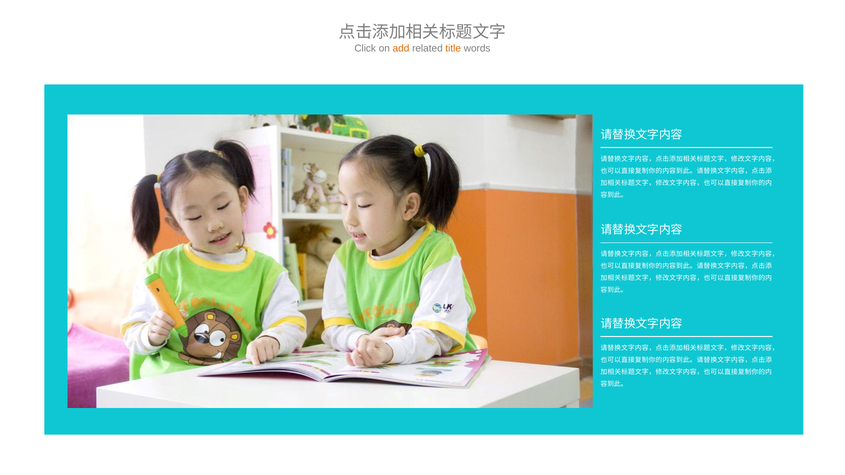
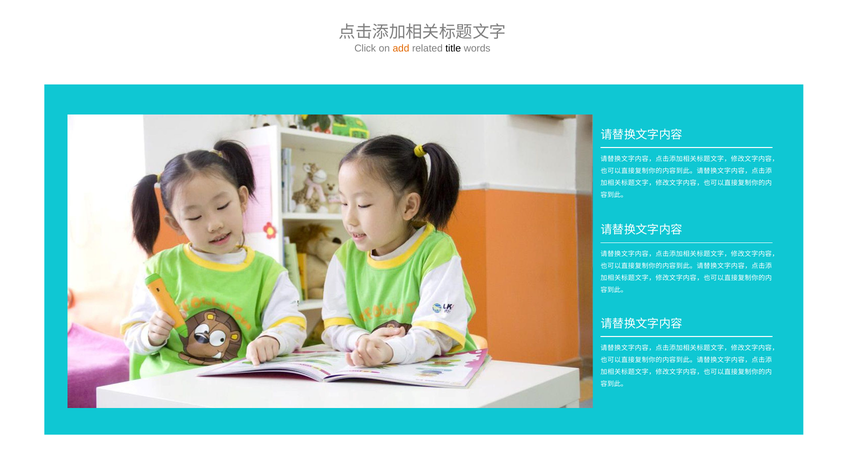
title colour: orange -> black
